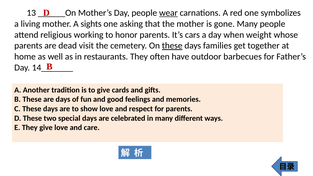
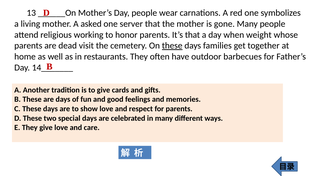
wear underline: present -> none
sights: sights -> asked
asking: asking -> server
It’s cars: cars -> that
